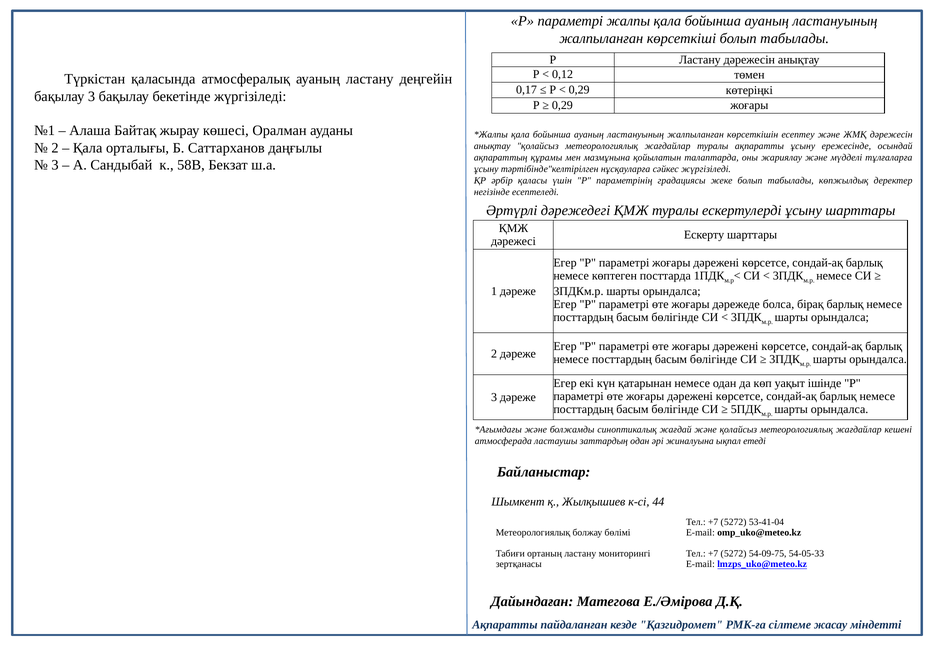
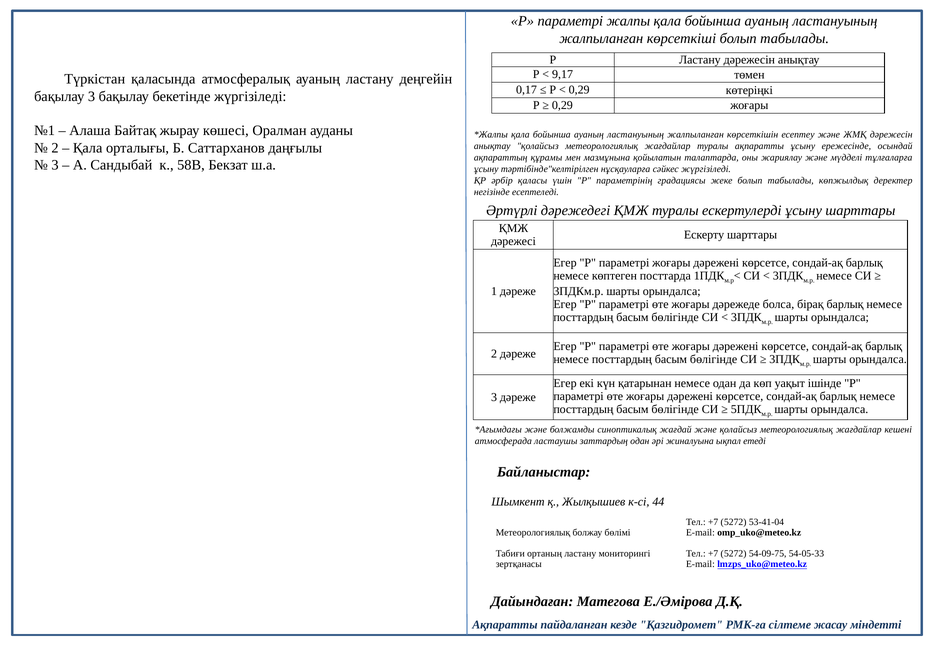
0,12: 0,12 -> 9,17
